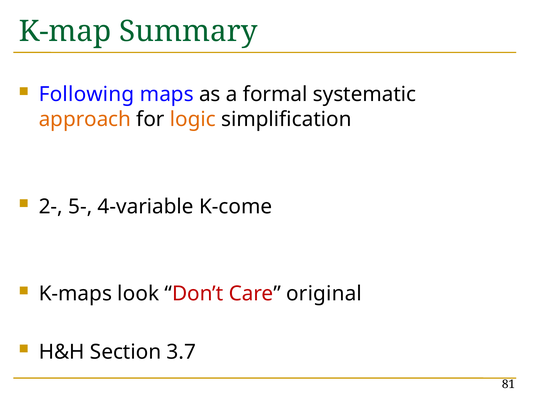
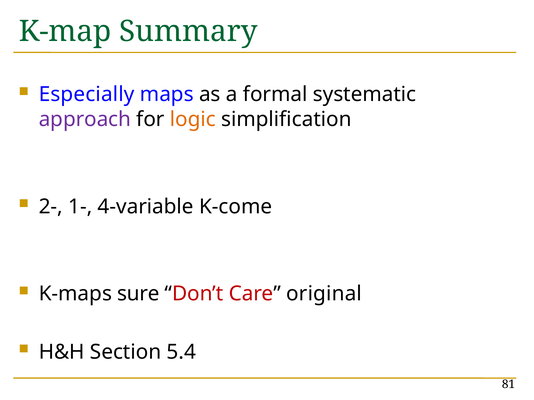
Following: Following -> Especially
approach colour: orange -> purple
5-: 5- -> 1-
look: look -> sure
3.7: 3.7 -> 5.4
